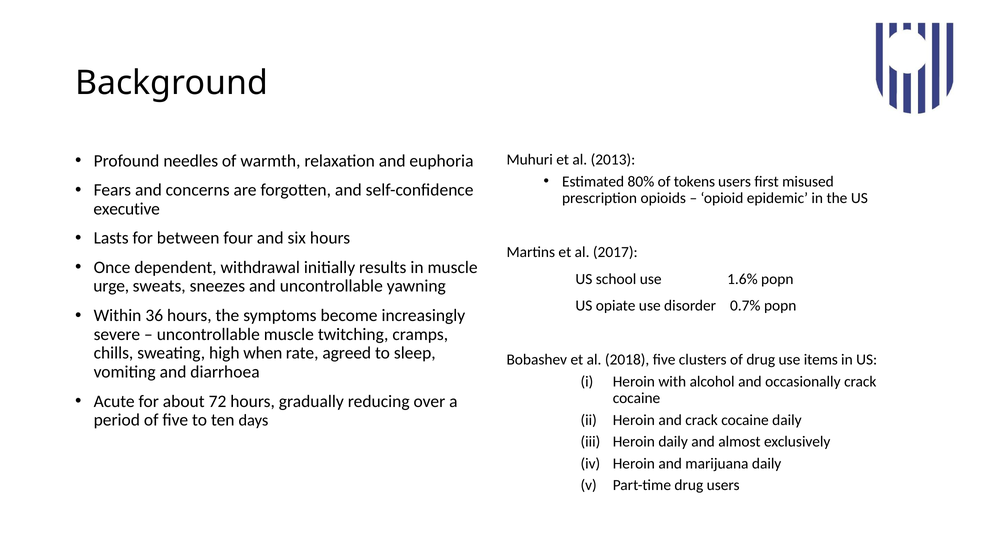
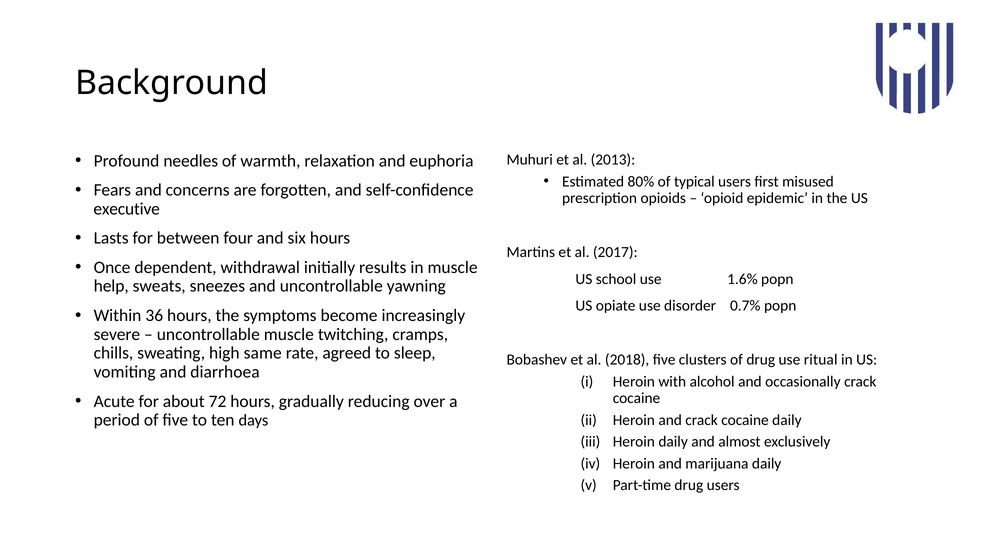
tokens: tokens -> typical
urge: urge -> help
when: when -> same
items: items -> ritual
